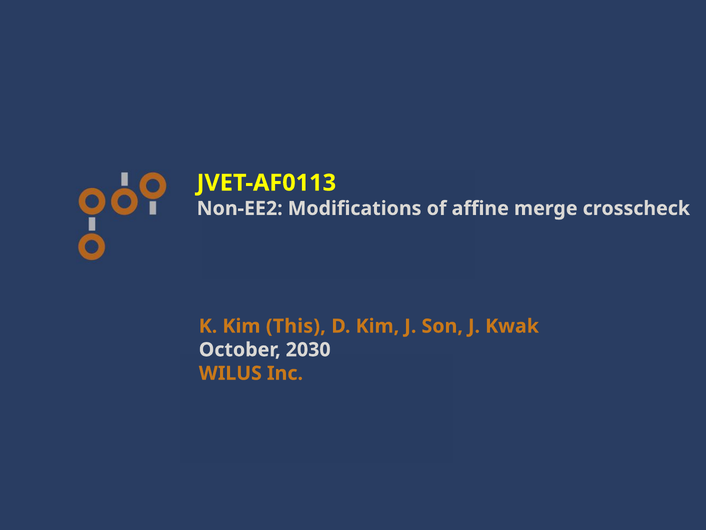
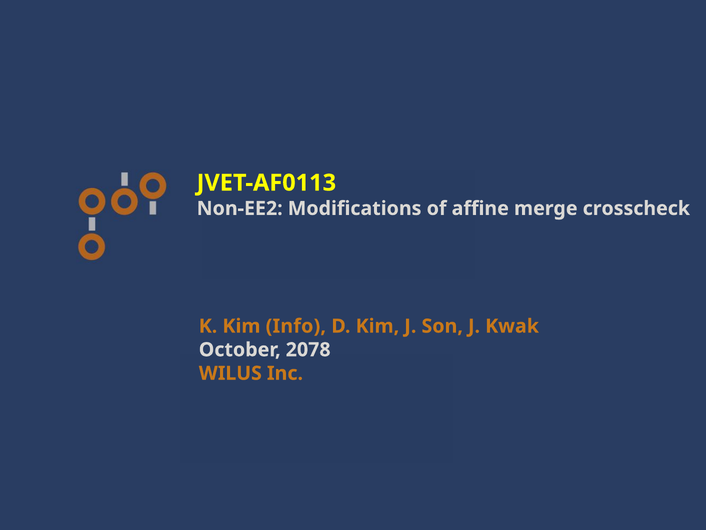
This: This -> Info
2030: 2030 -> 2078
